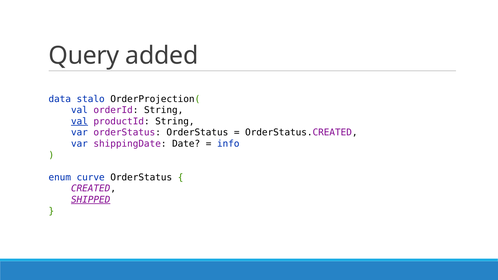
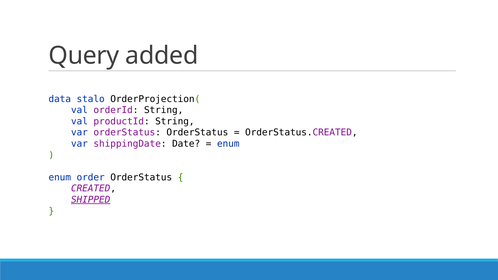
val at (79, 121) underline: present -> none
info at (228, 144): info -> enum
curve: curve -> order
